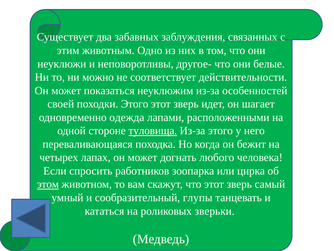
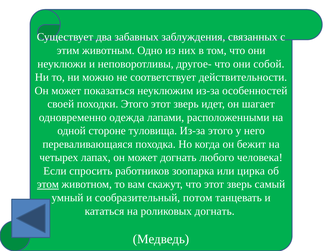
белые: белые -> собой
туловища underline: present -> none
глупы: глупы -> потом
роликовых зверьки: зверьки -> догнать
